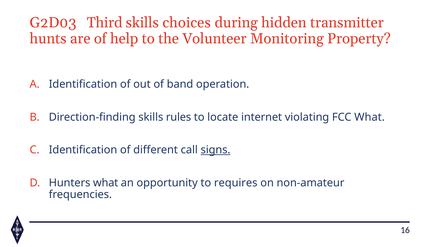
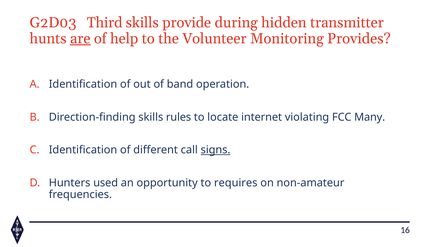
choices: choices -> provide
are underline: none -> present
Property: Property -> Provides
FCC What: What -> Many
Hunters what: what -> used
